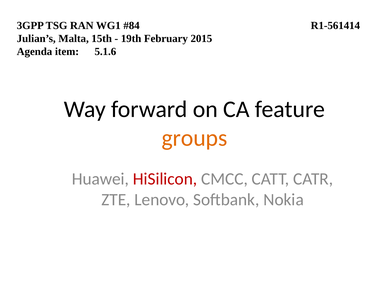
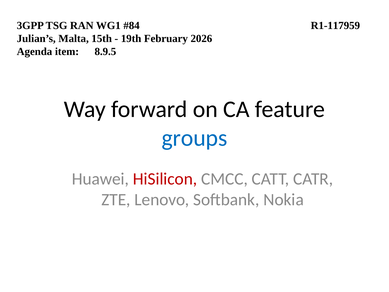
R1-561414: R1-561414 -> R1-117959
2015: 2015 -> 2026
5.1.6: 5.1.6 -> 8.9.5
groups colour: orange -> blue
